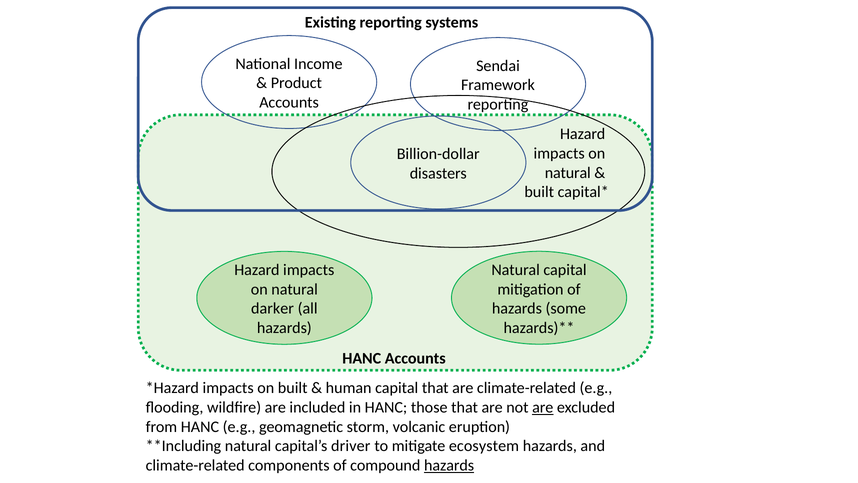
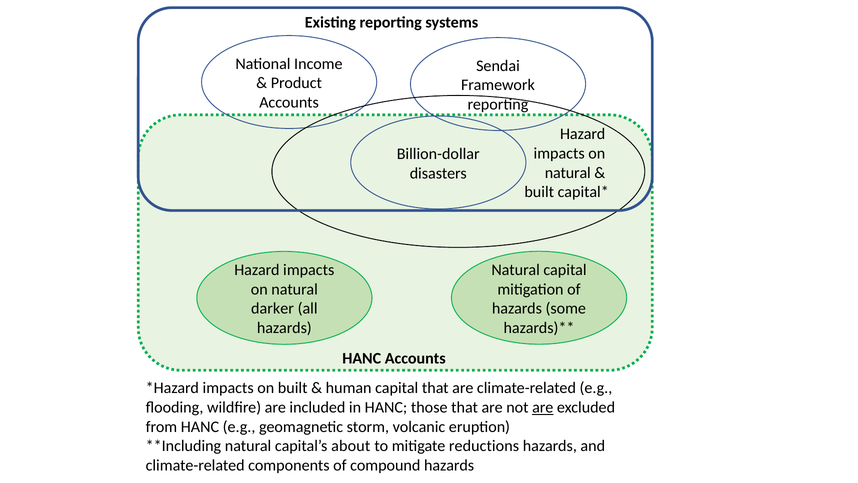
driver: driver -> about
ecosystem: ecosystem -> reductions
hazards at (449, 465) underline: present -> none
